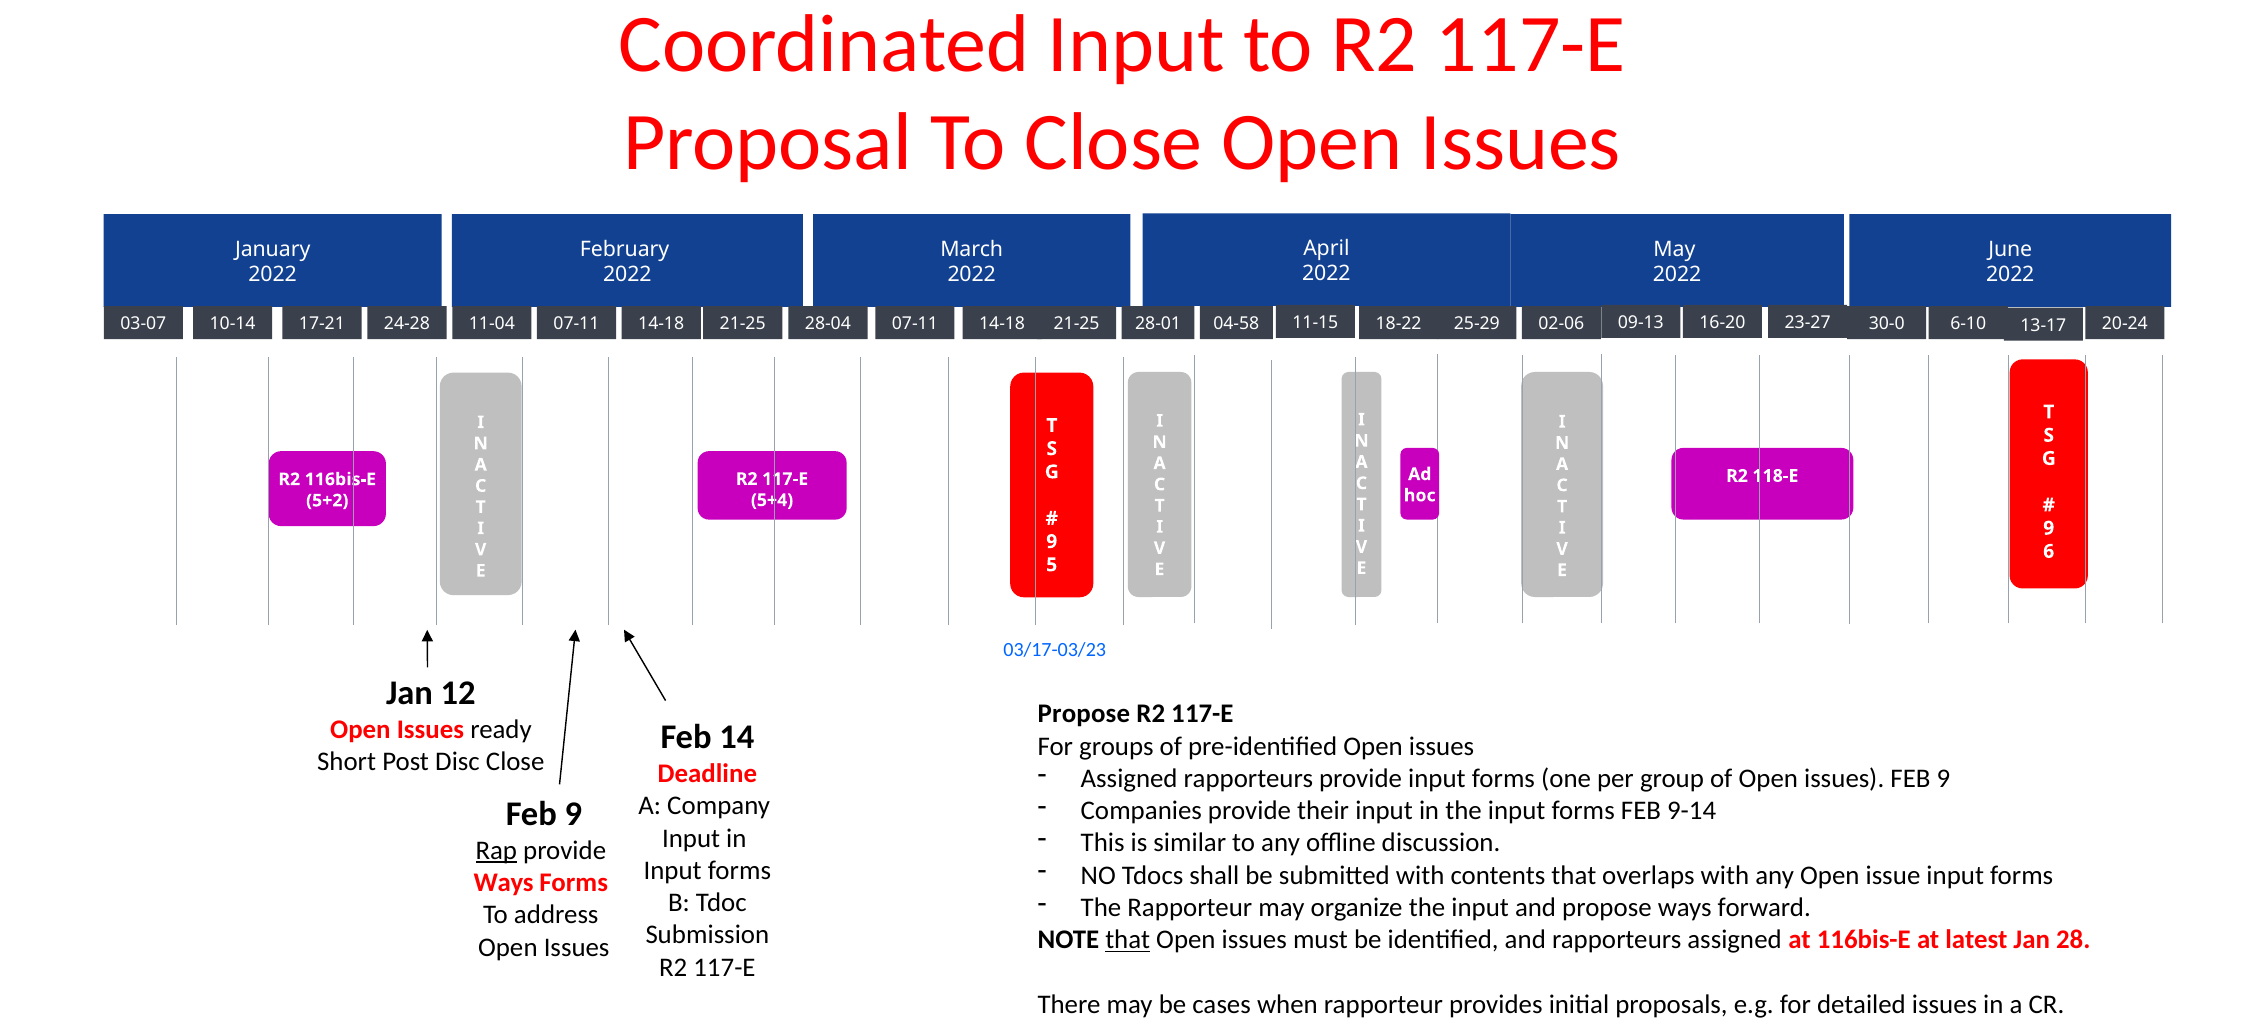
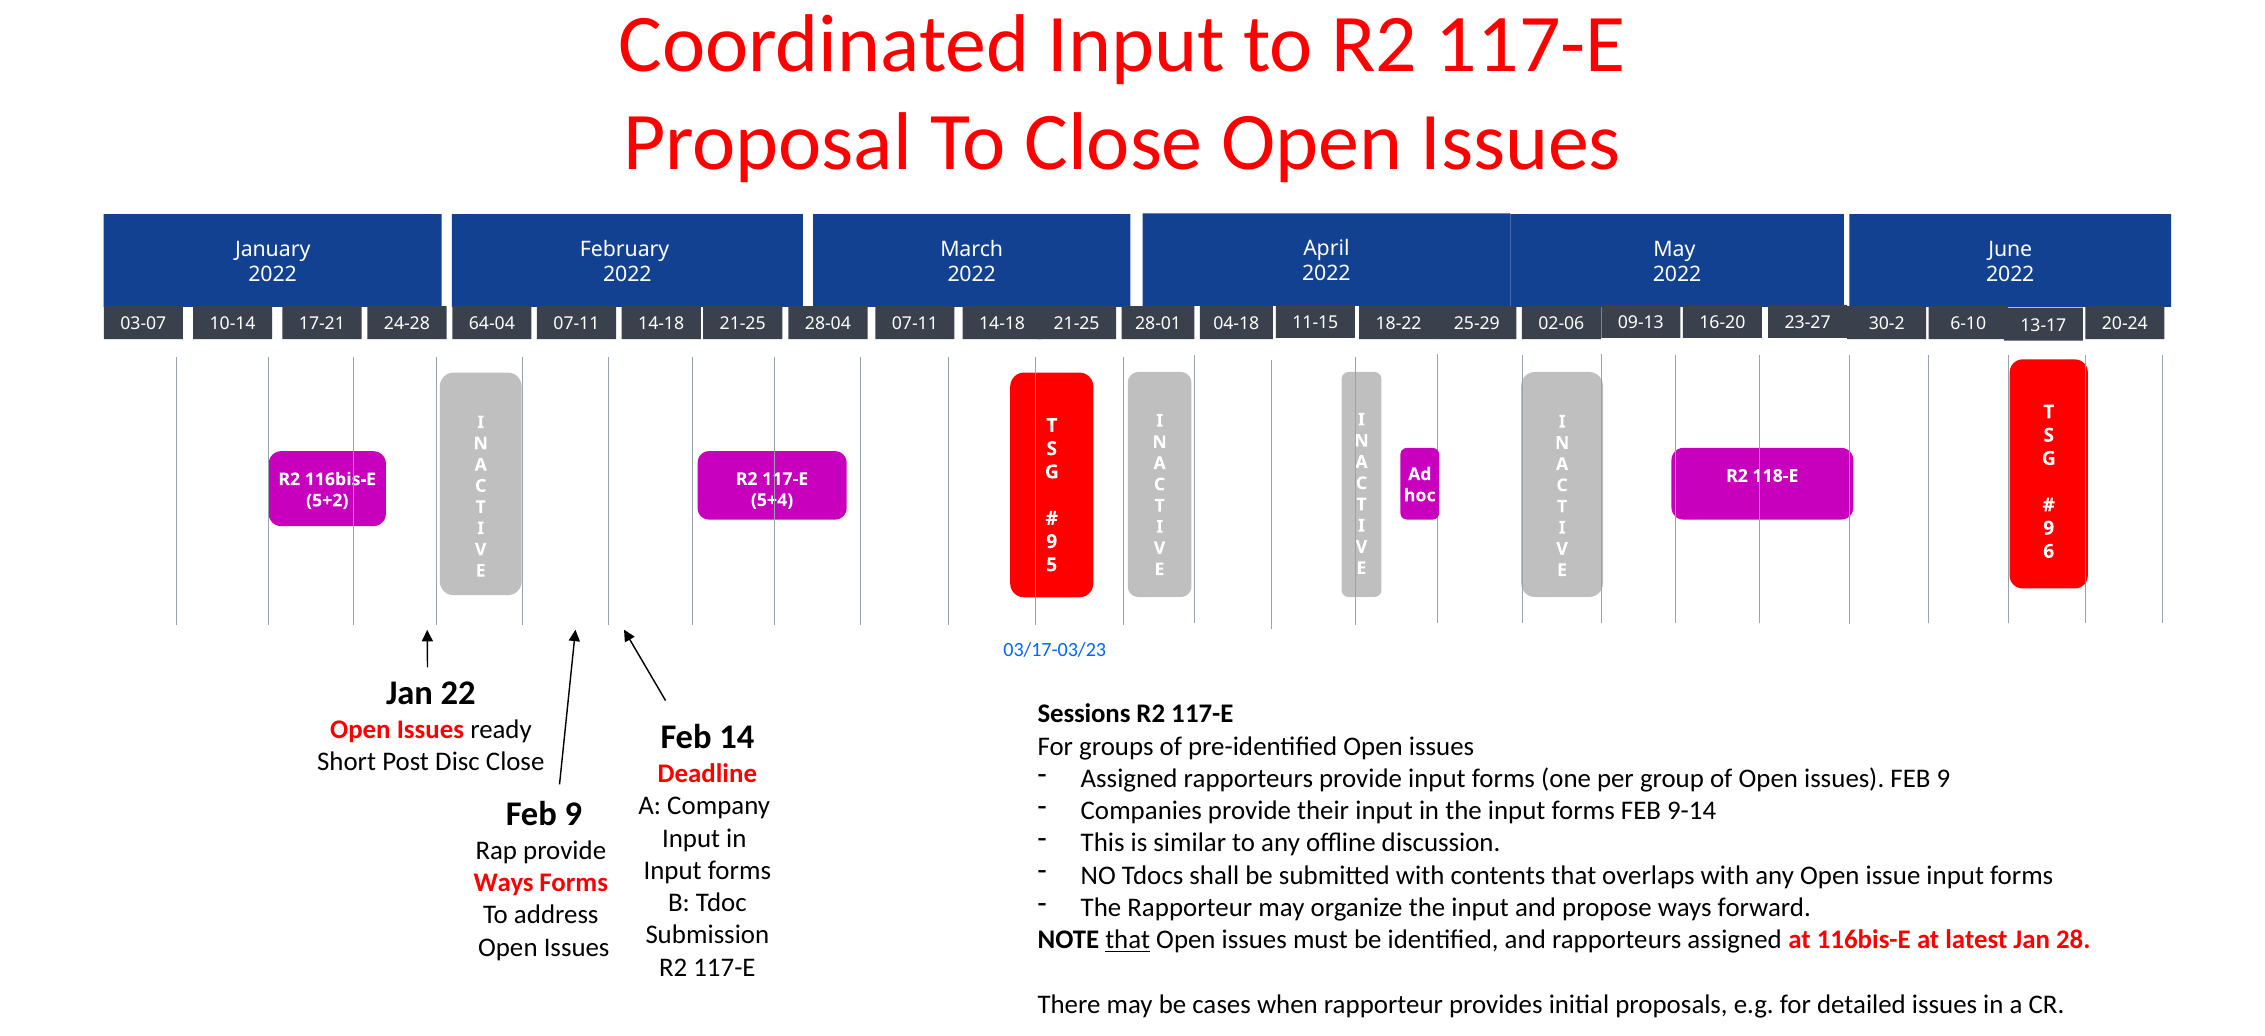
30-0: 30-0 -> 30-2
11-04: 11-04 -> 64-04
04-58: 04-58 -> 04-18
12: 12 -> 22
Propose at (1084, 714): Propose -> Sessions
Rap underline: present -> none
